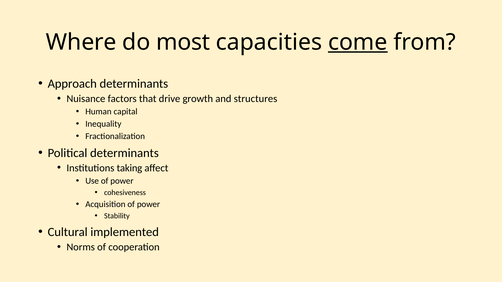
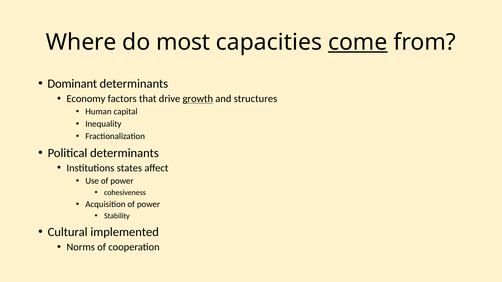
Approach: Approach -> Dominant
Nuisance: Nuisance -> Economy
growth underline: none -> present
taking: taking -> states
